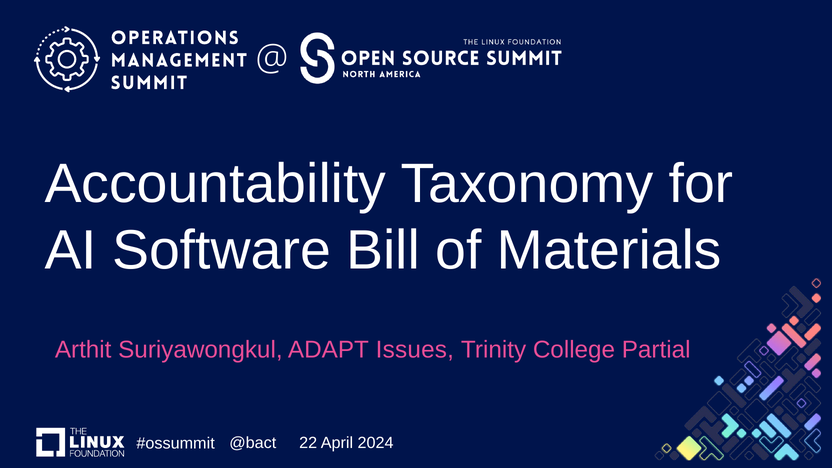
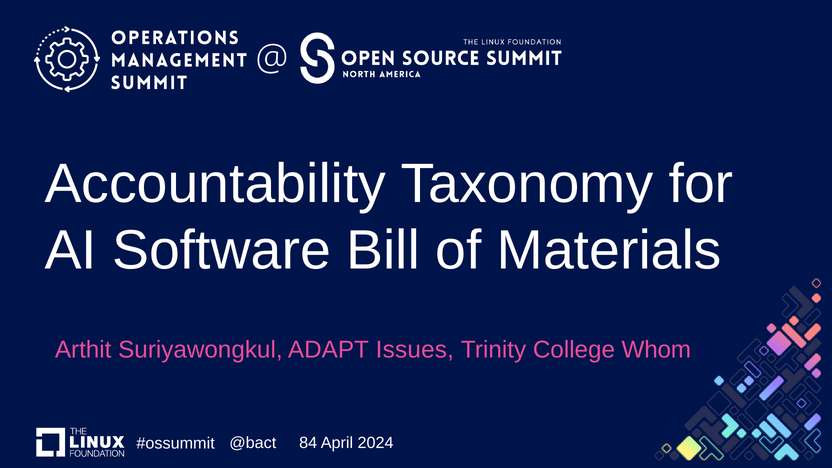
Partial: Partial -> Whom
22: 22 -> 84
